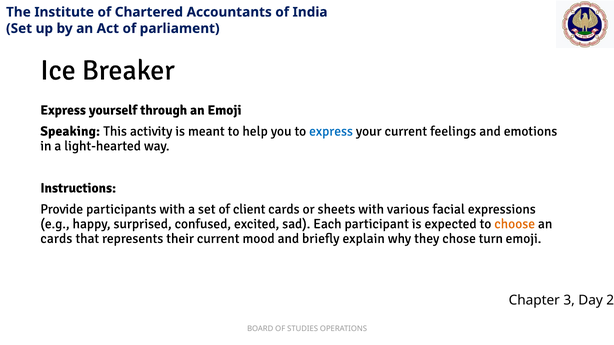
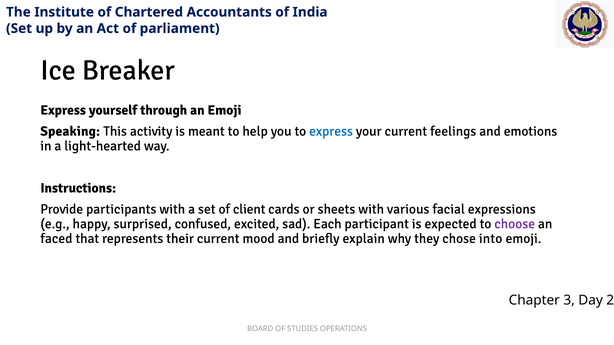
choose colour: orange -> purple
cards at (56, 239): cards -> faced
turn: turn -> into
